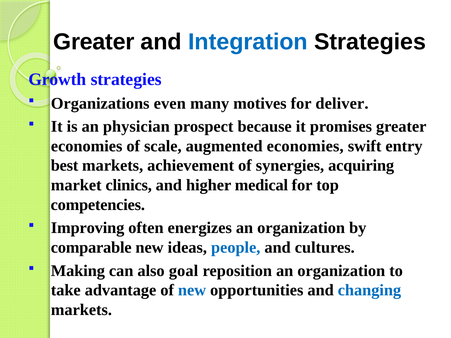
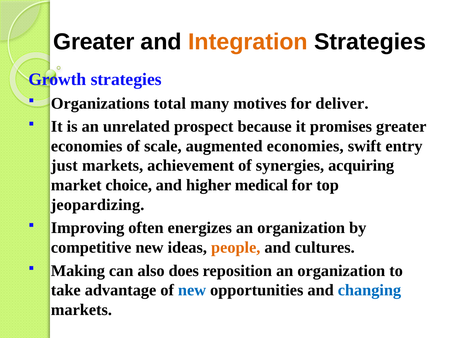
Integration colour: blue -> orange
even: even -> total
physician: physician -> unrelated
best: best -> just
clinics: clinics -> choice
competencies: competencies -> jeopardizing
comparable: comparable -> competitive
people colour: blue -> orange
goal: goal -> does
